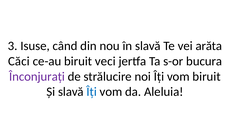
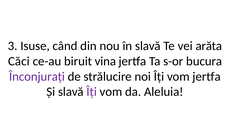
veci: veci -> vina
vom biruit: biruit -> jertfa
Îți at (92, 92) colour: blue -> purple
